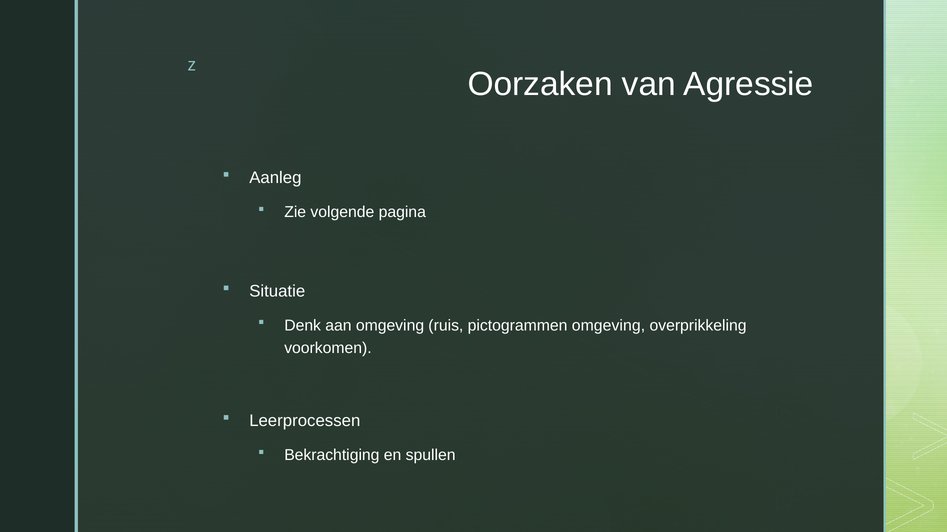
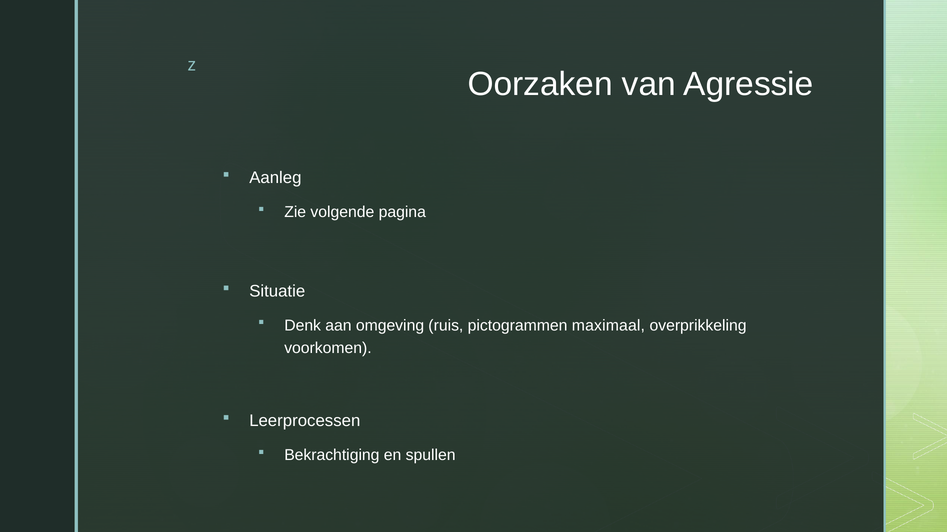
pictogrammen omgeving: omgeving -> maximaal
